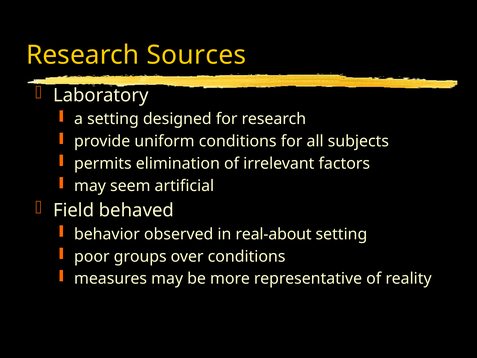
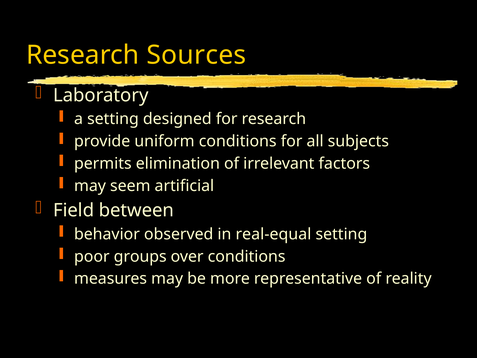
behaved: behaved -> between
real-about: real-about -> real-equal
